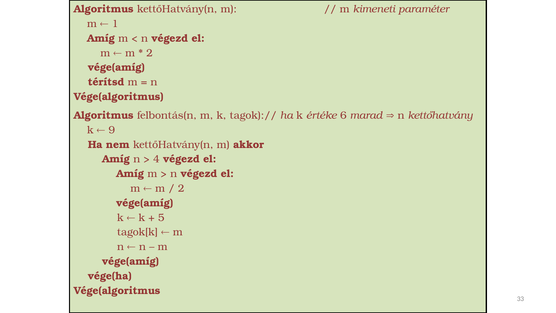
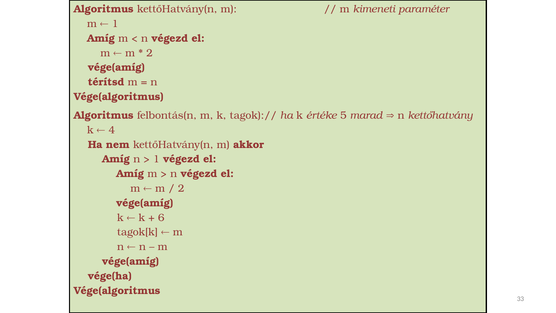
6: 6 -> 5
9: 9 -> 4
4 at (156, 159): 4 -> 1
5: 5 -> 6
